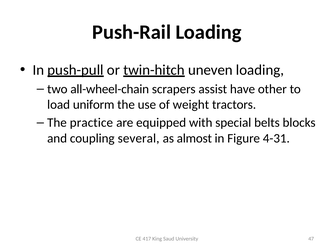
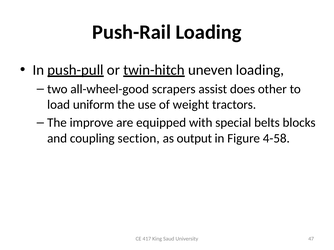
all-wheel-chain: all-wheel-chain -> all-wheel-good
have: have -> does
practice: practice -> improve
several: several -> section
almost: almost -> output
4-31: 4-31 -> 4-58
